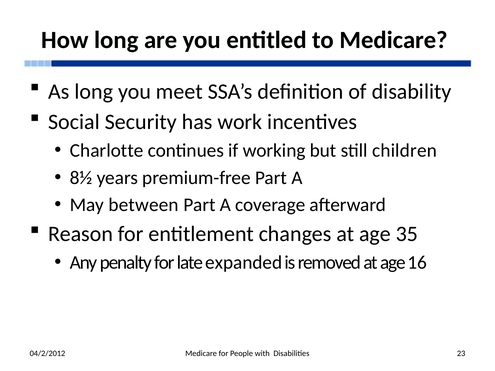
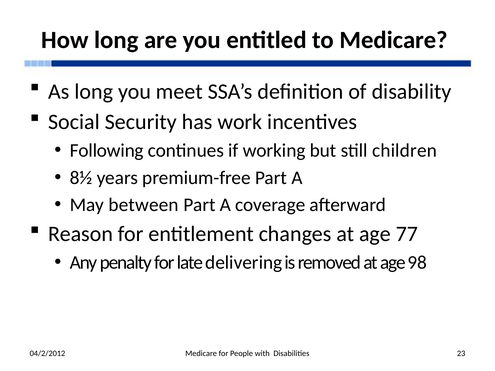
Charlotte: Charlotte -> Following
35: 35 -> 77
expanded: expanded -> delivering
16: 16 -> 98
